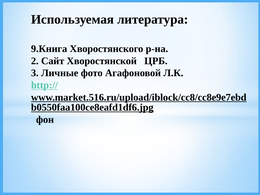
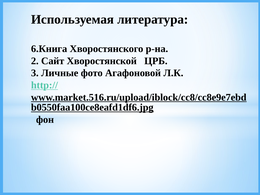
9.Книга: 9.Книга -> 6.Книга
